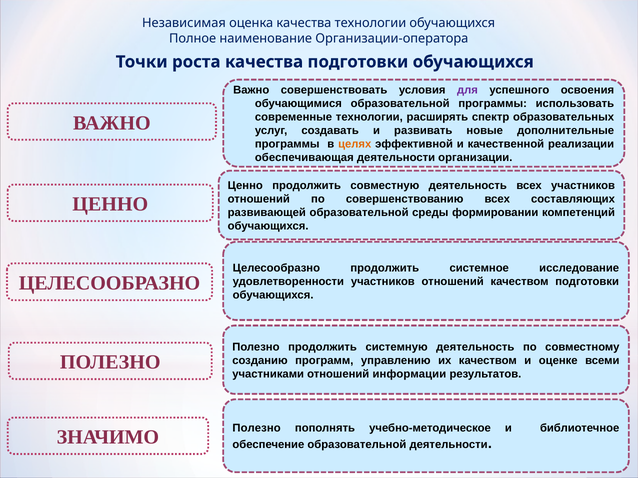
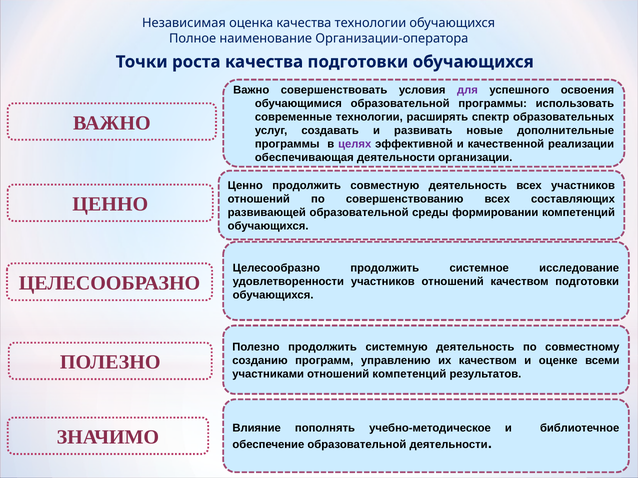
целях colour: orange -> purple
отношений информации: информации -> компетенций
Полезно at (257, 428): Полезно -> Влияние
